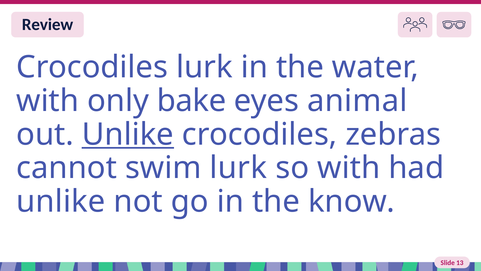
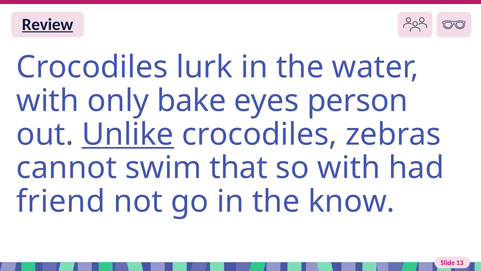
Review underline: none -> present
animal: animal -> person
swim lurk: lurk -> that
unlike at (61, 201): unlike -> friend
